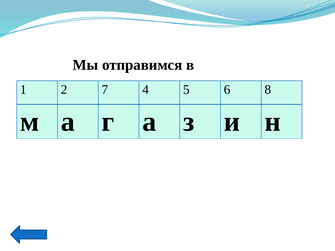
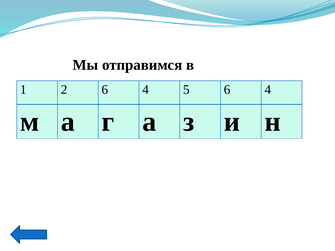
2 7: 7 -> 6
5 6 8: 8 -> 4
